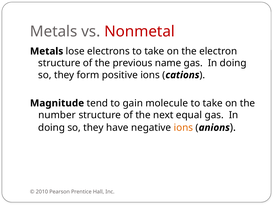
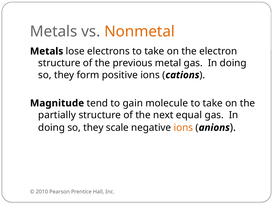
Nonmetal colour: red -> orange
name: name -> metal
number: number -> partially
have: have -> scale
